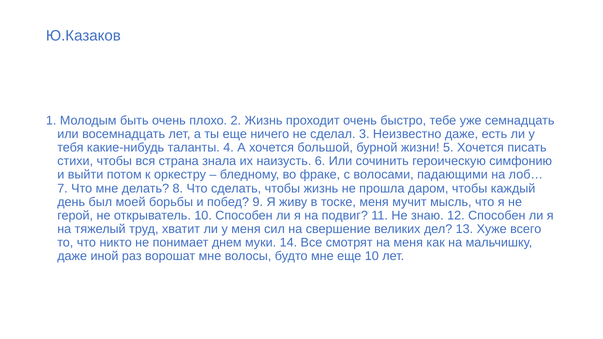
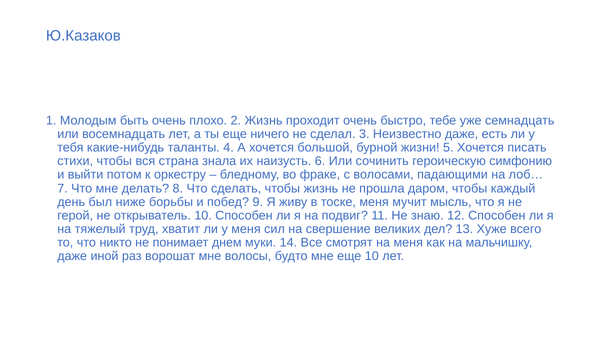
моей: моей -> ниже
